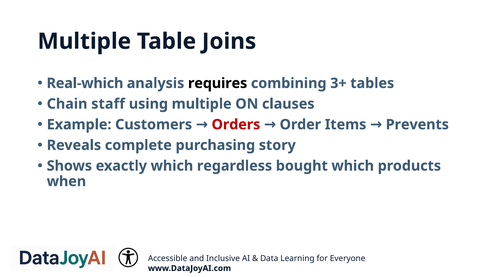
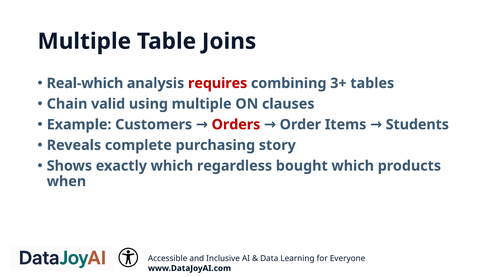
requires colour: black -> red
staff: staff -> valid
Prevents: Prevents -> Students
